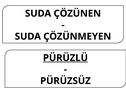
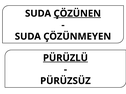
ÇÖZÜNEN underline: none -> present
